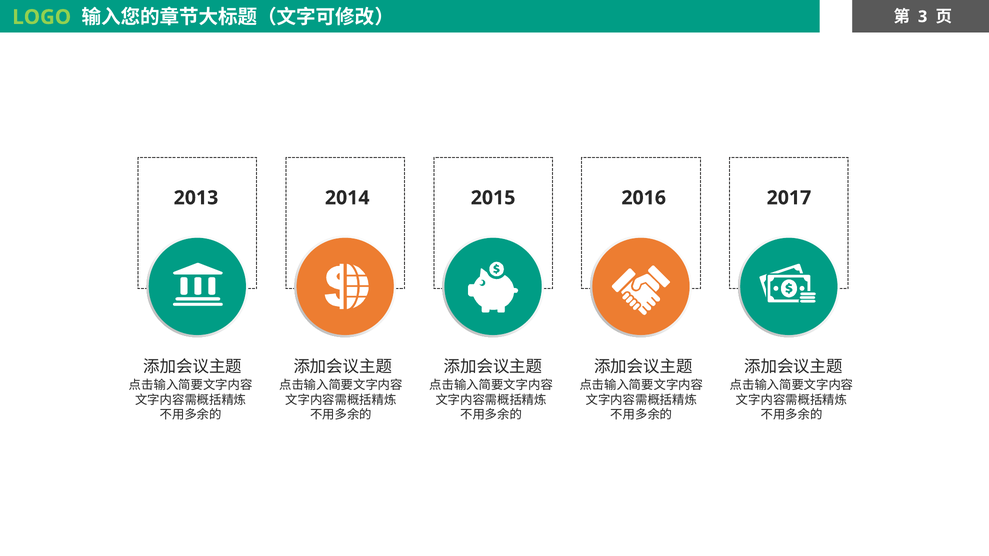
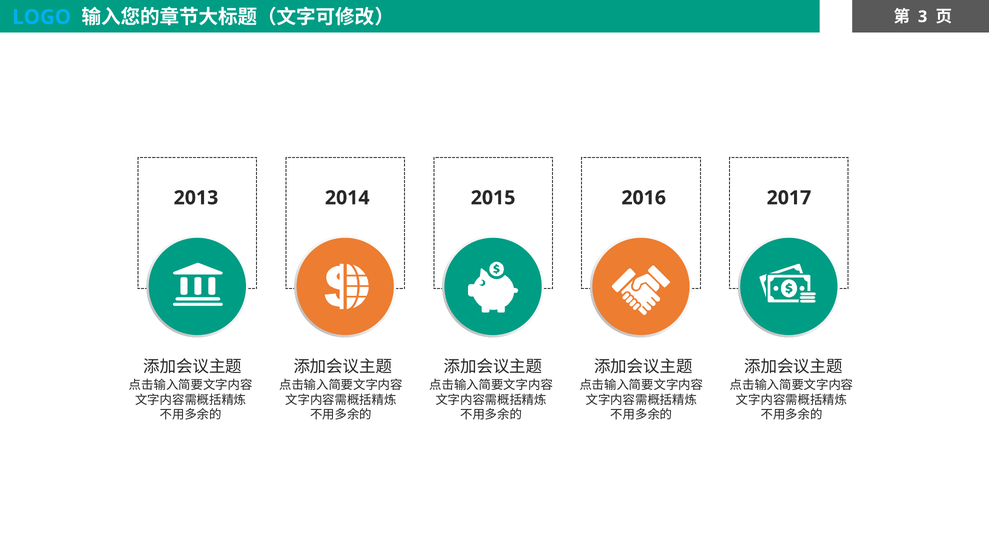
LOGO colour: light green -> light blue
